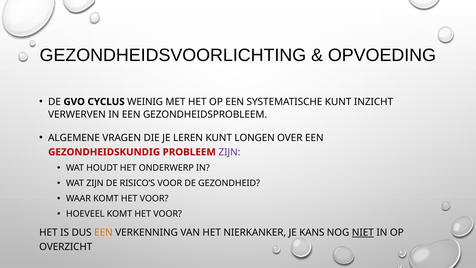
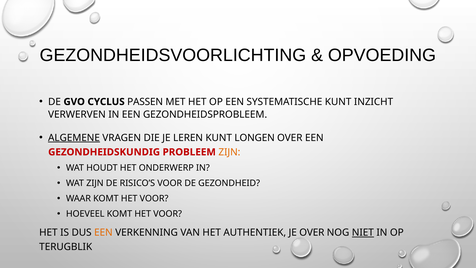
WEINIG: WEINIG -> PASSEN
ALGEMENE underline: none -> present
ZIJN at (229, 152) colour: purple -> orange
NIERKANKER: NIERKANKER -> AUTHENTIEK
JE KANS: KANS -> OVER
OVERZICHT: OVERZICHT -> TERUGBLIK
